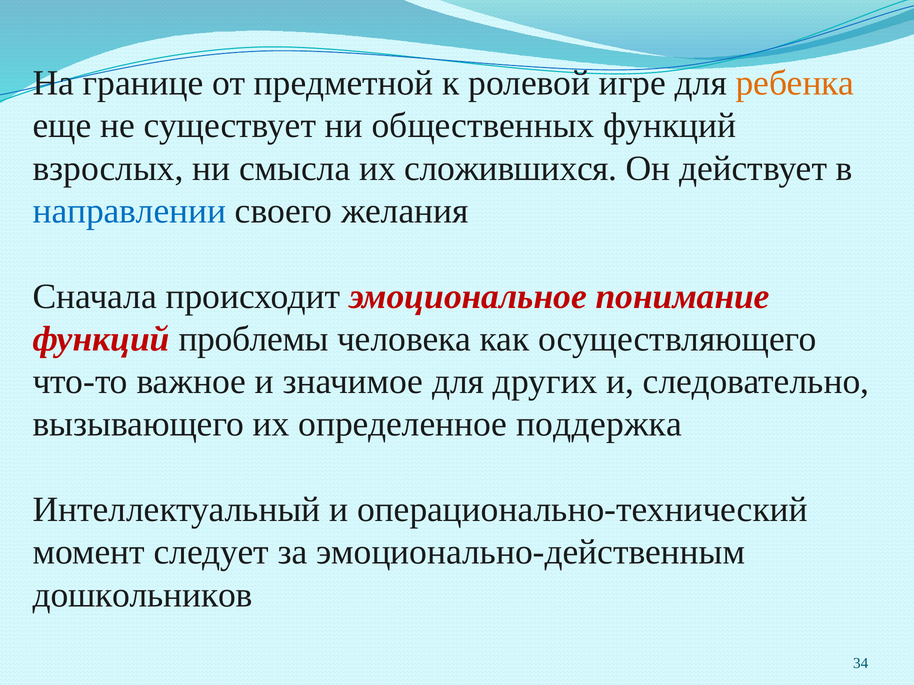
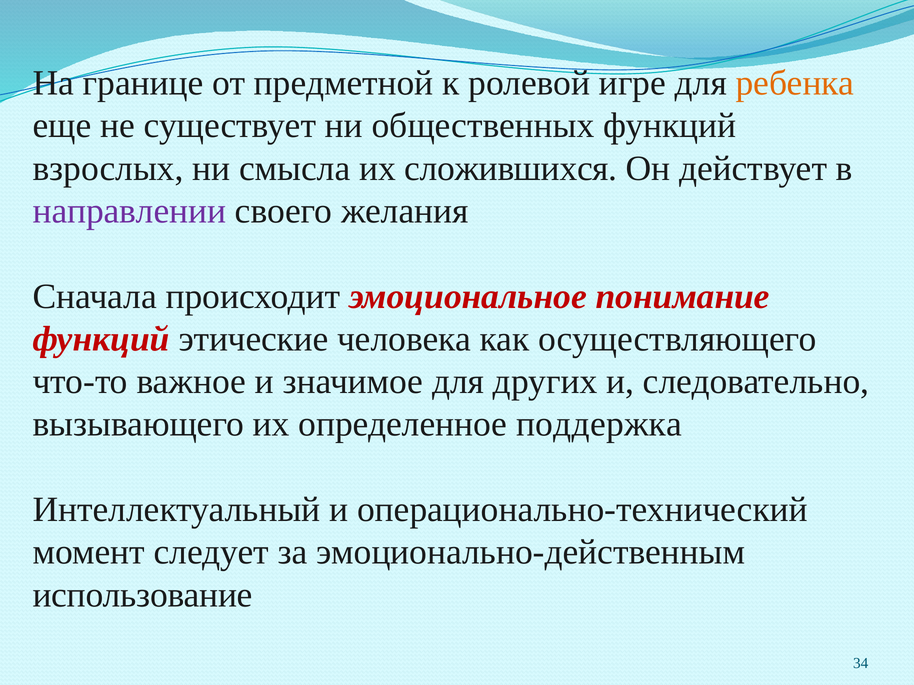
направлении colour: blue -> purple
проблемы: проблемы -> этические
дошкольников: дошкольников -> использование
